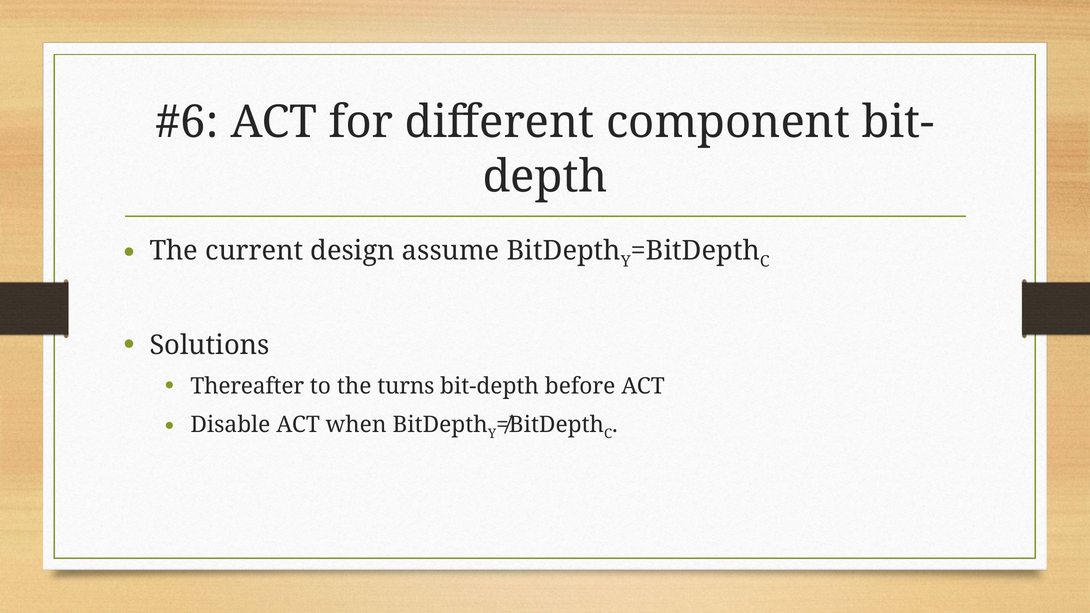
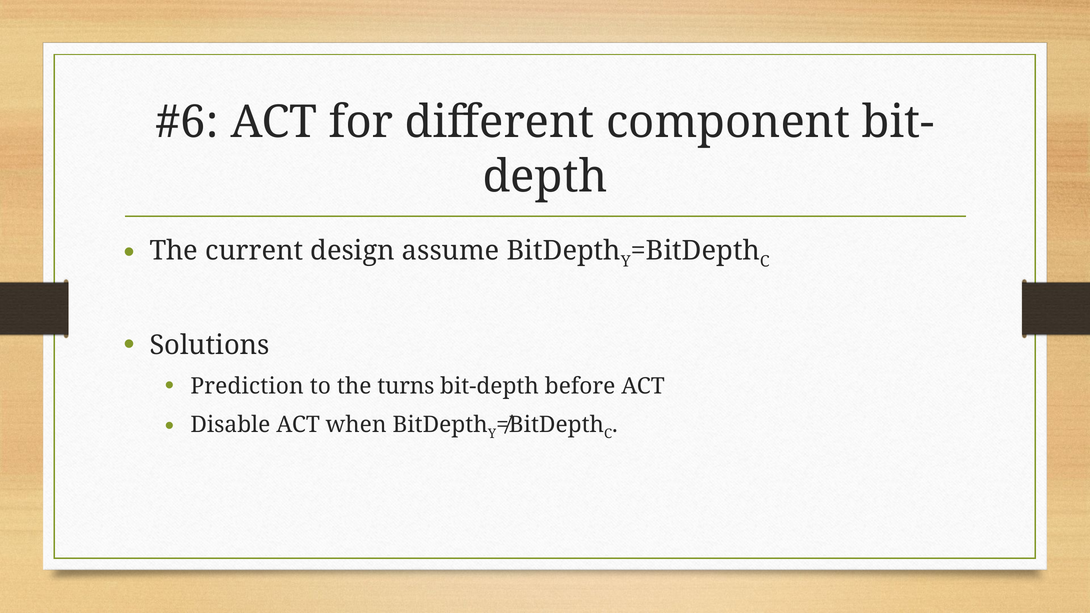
Thereafter: Thereafter -> Prediction
